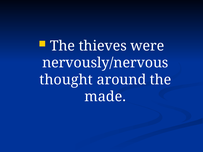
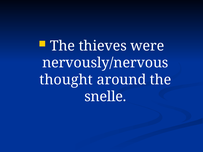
made: made -> snelle
